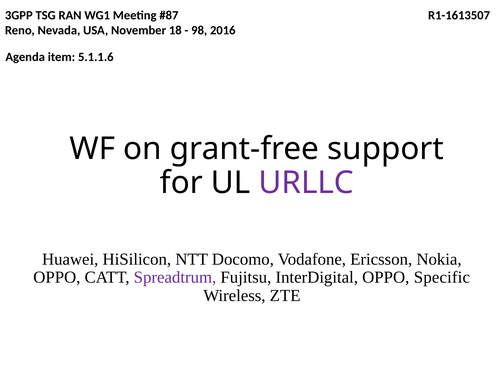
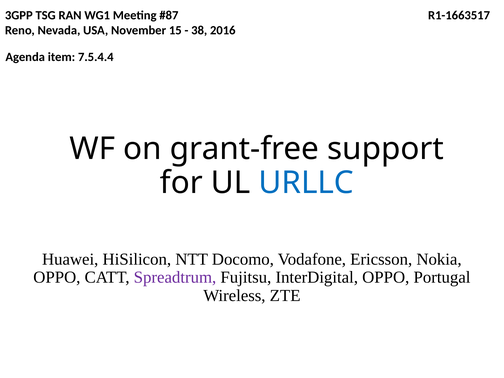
R1-1613507: R1-1613507 -> R1-1663517
18: 18 -> 15
98: 98 -> 38
5.1.1.6: 5.1.1.6 -> 7.5.4.4
URLLC colour: purple -> blue
Specific: Specific -> Portugal
